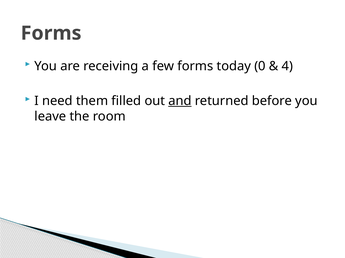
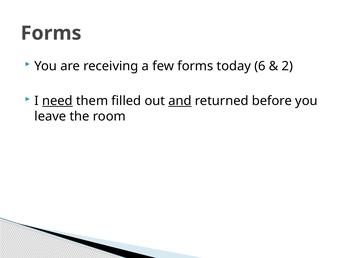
0: 0 -> 6
4: 4 -> 2
need underline: none -> present
